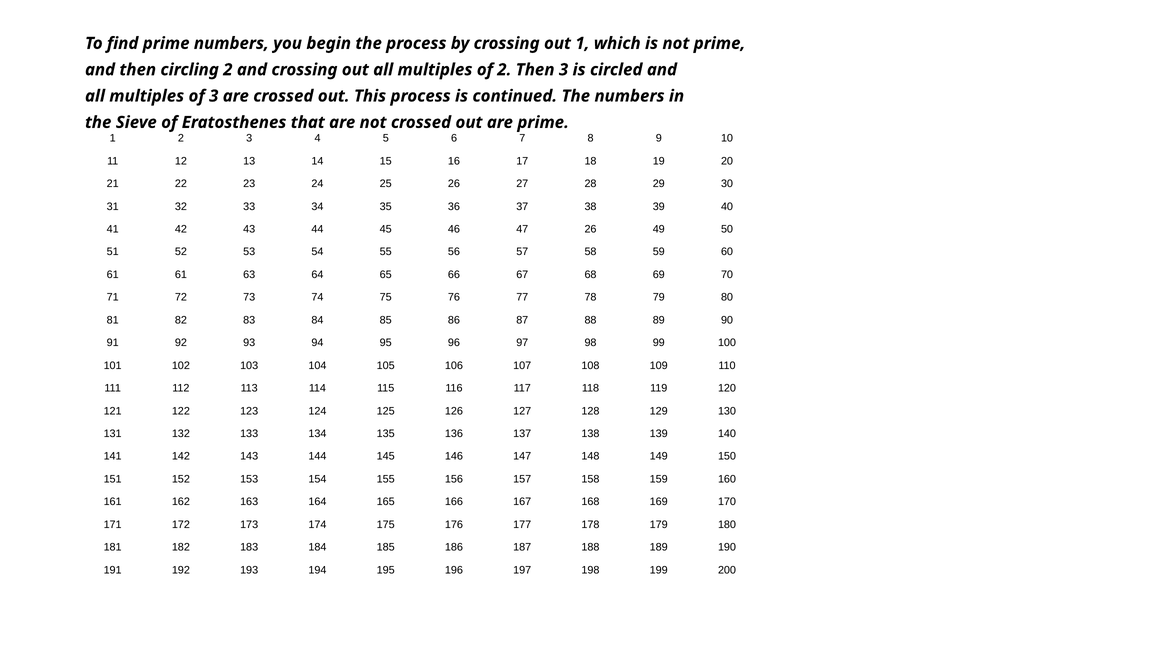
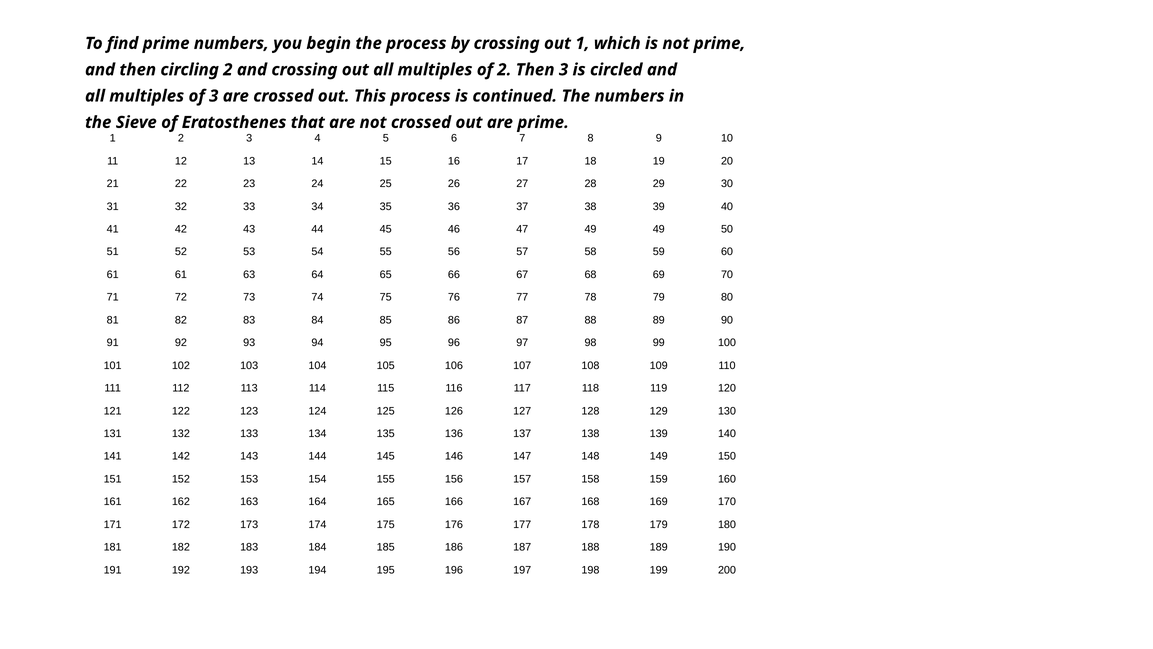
47 26: 26 -> 49
